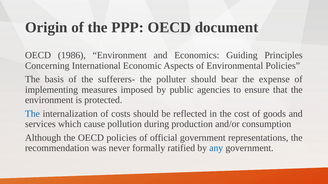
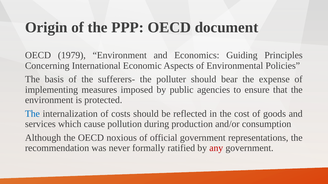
1986: 1986 -> 1979
OECD policies: policies -> noxious
any colour: blue -> red
